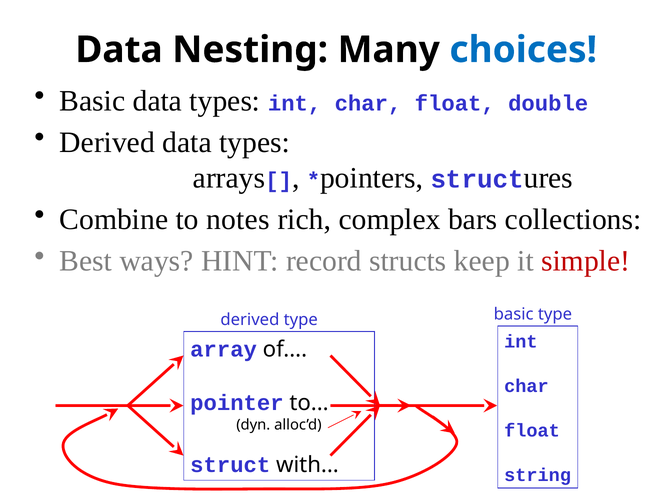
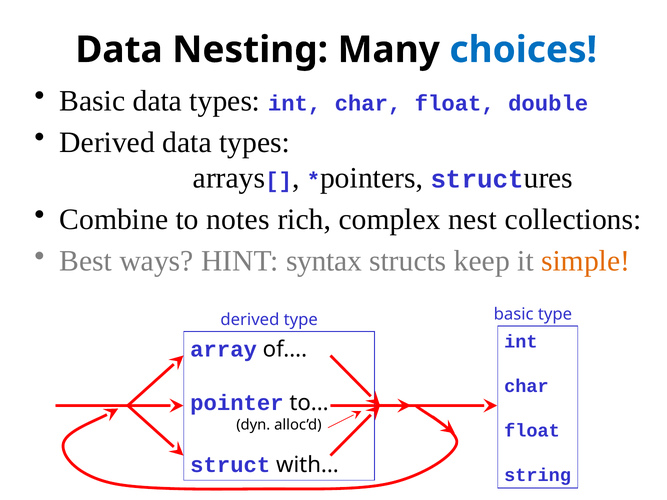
bars: bars -> nest
record: record -> syntax
simple colour: red -> orange
